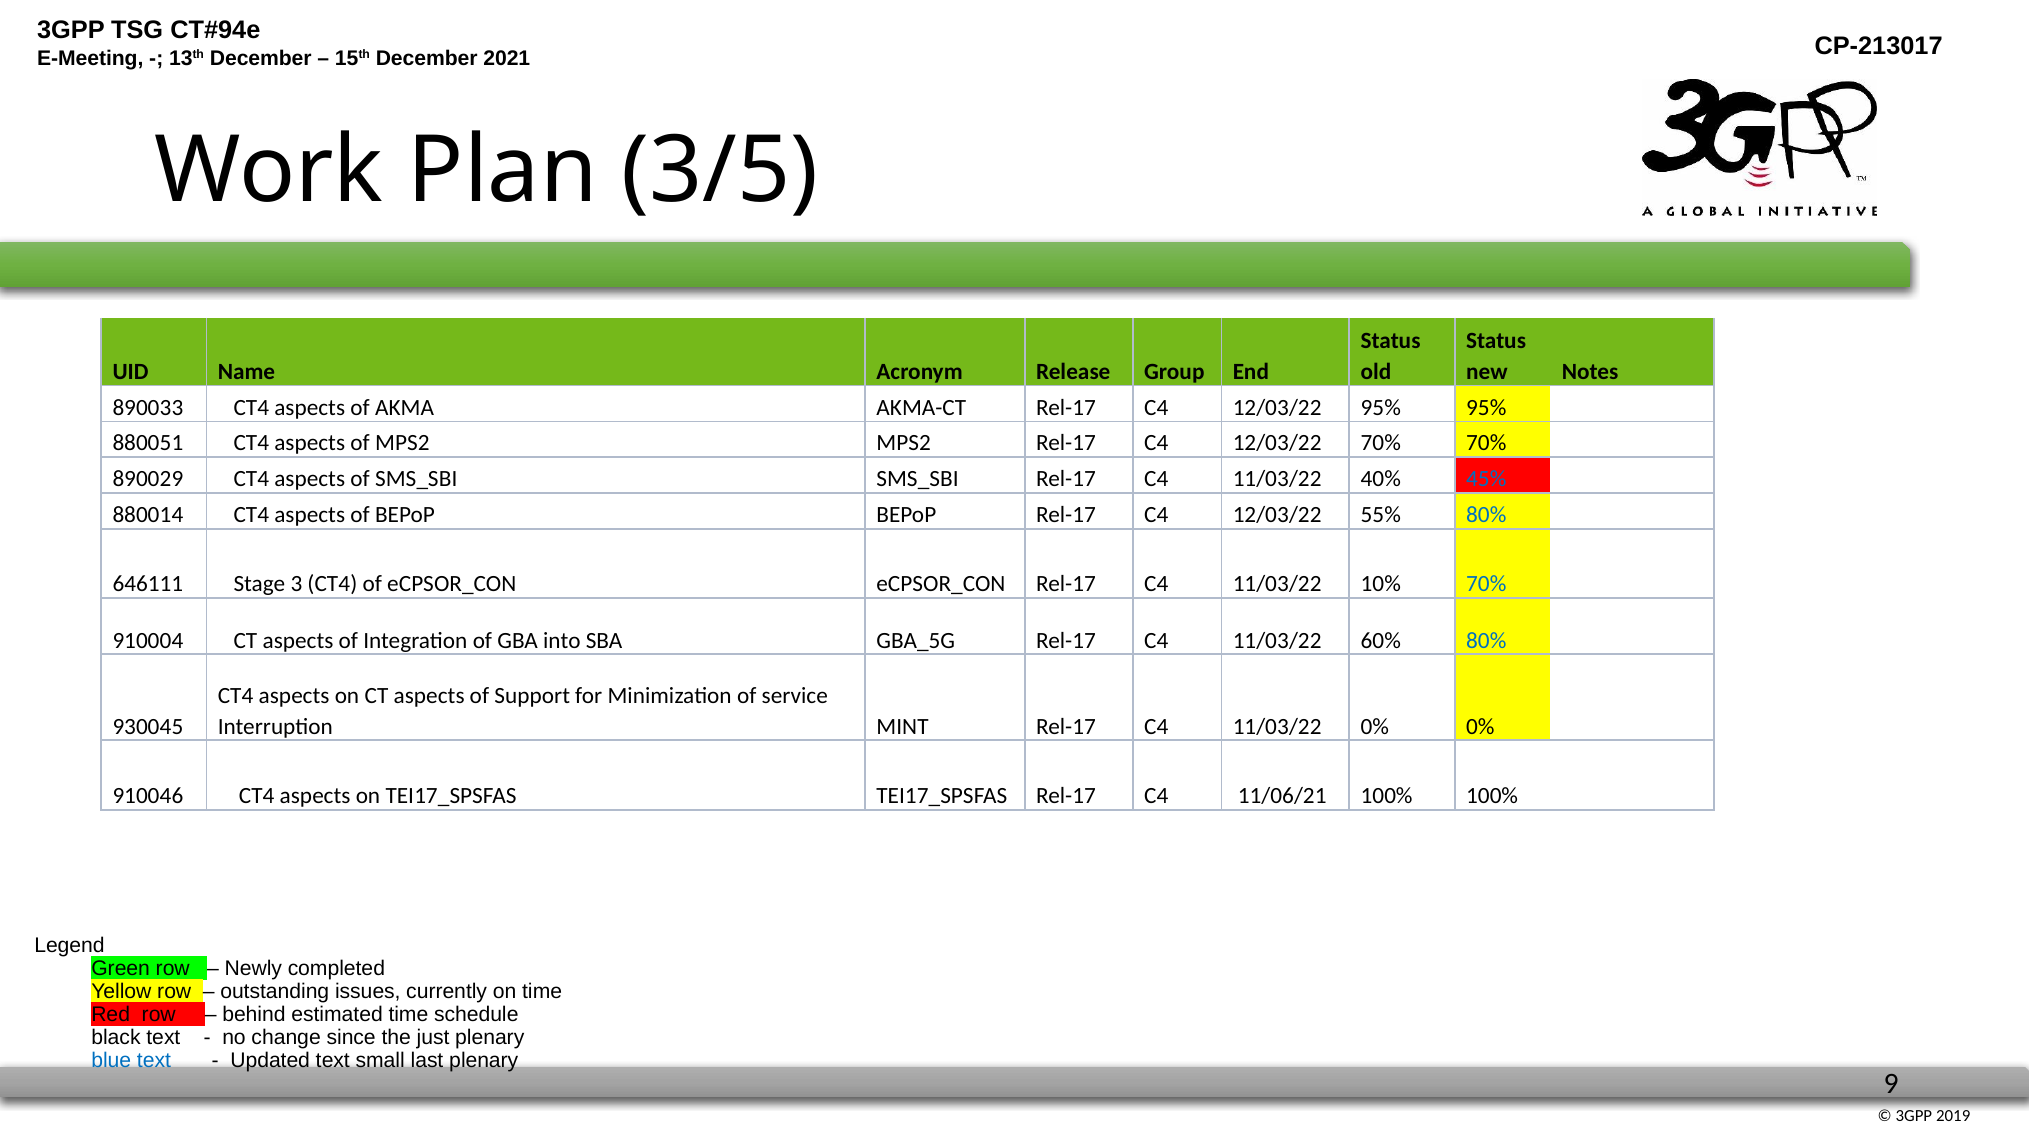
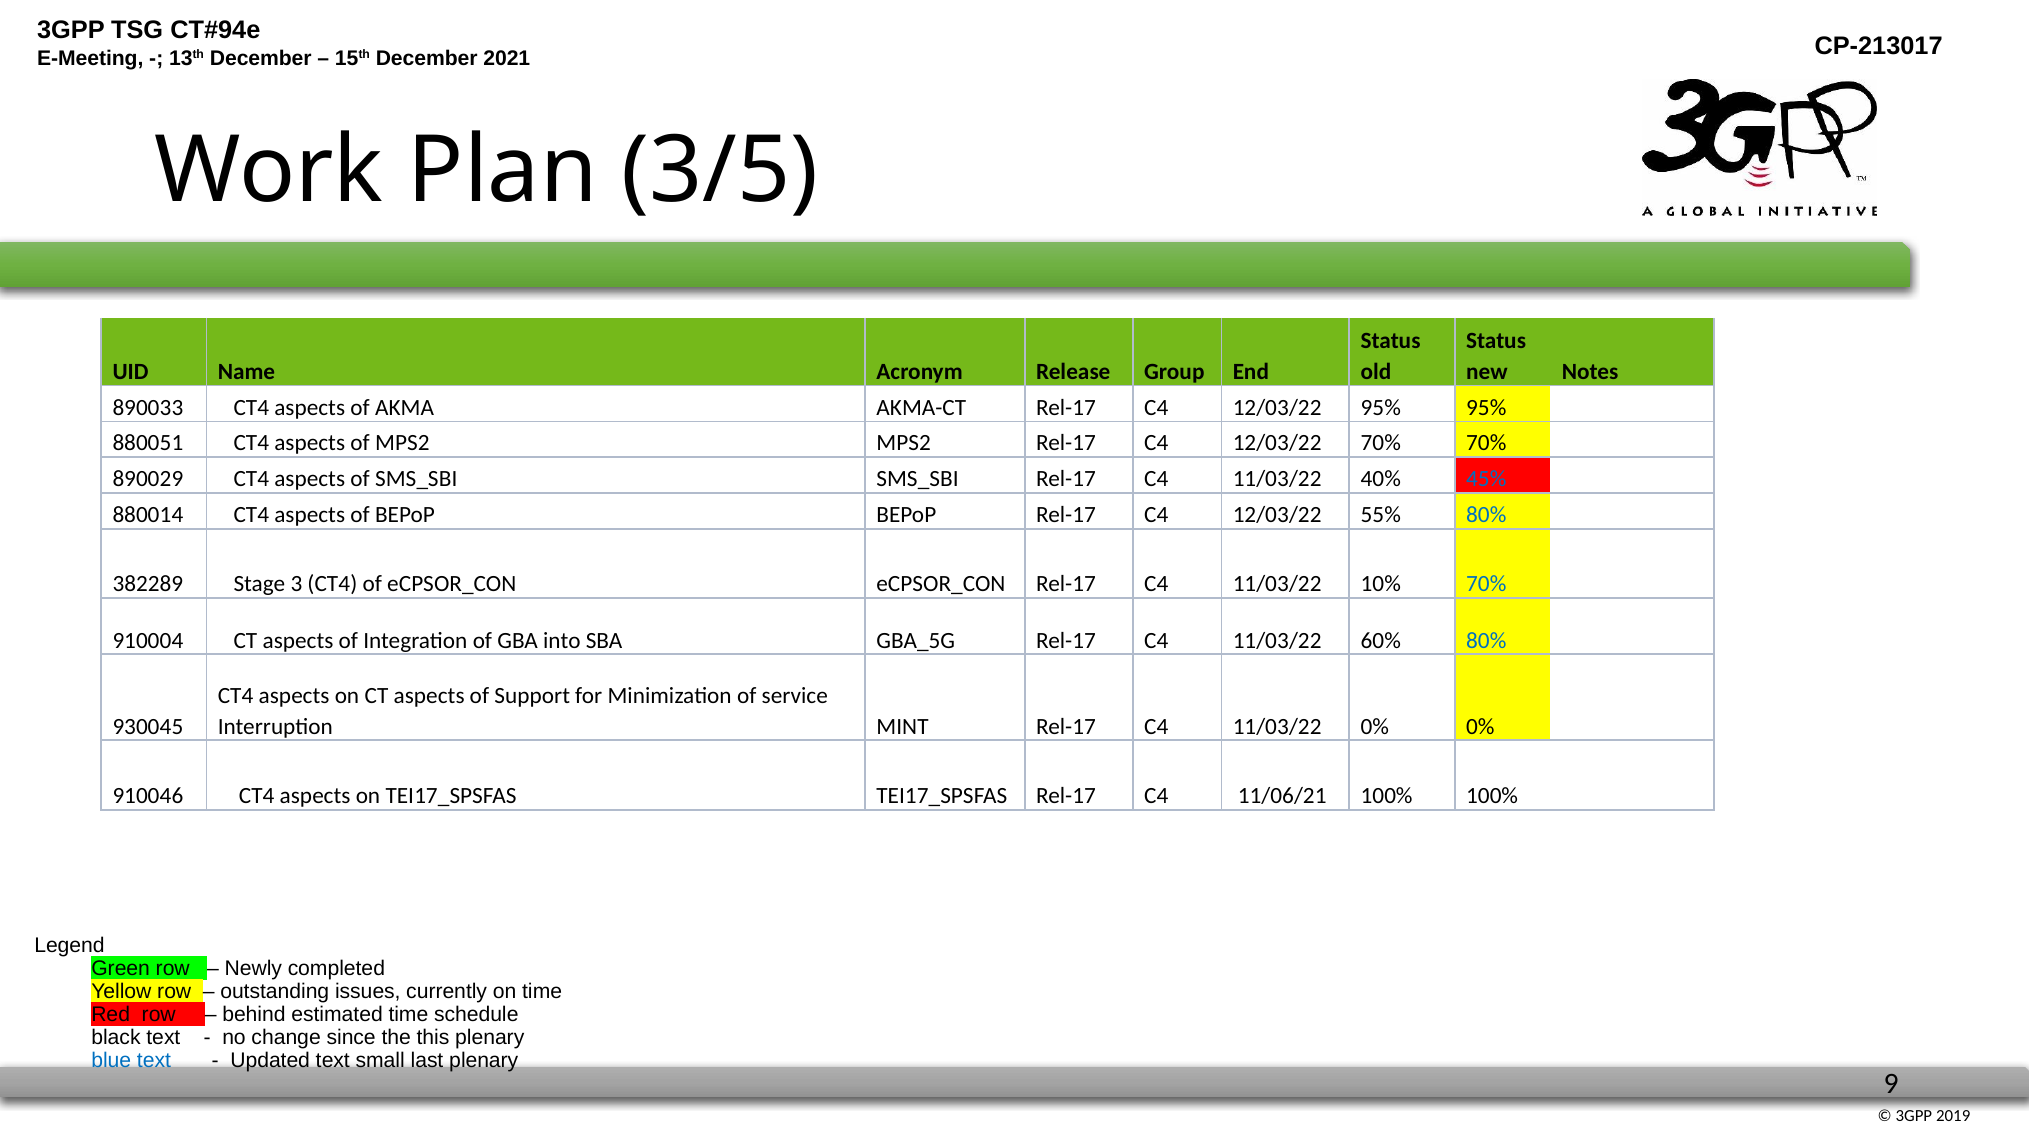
646111: 646111 -> 382289
just: just -> this
